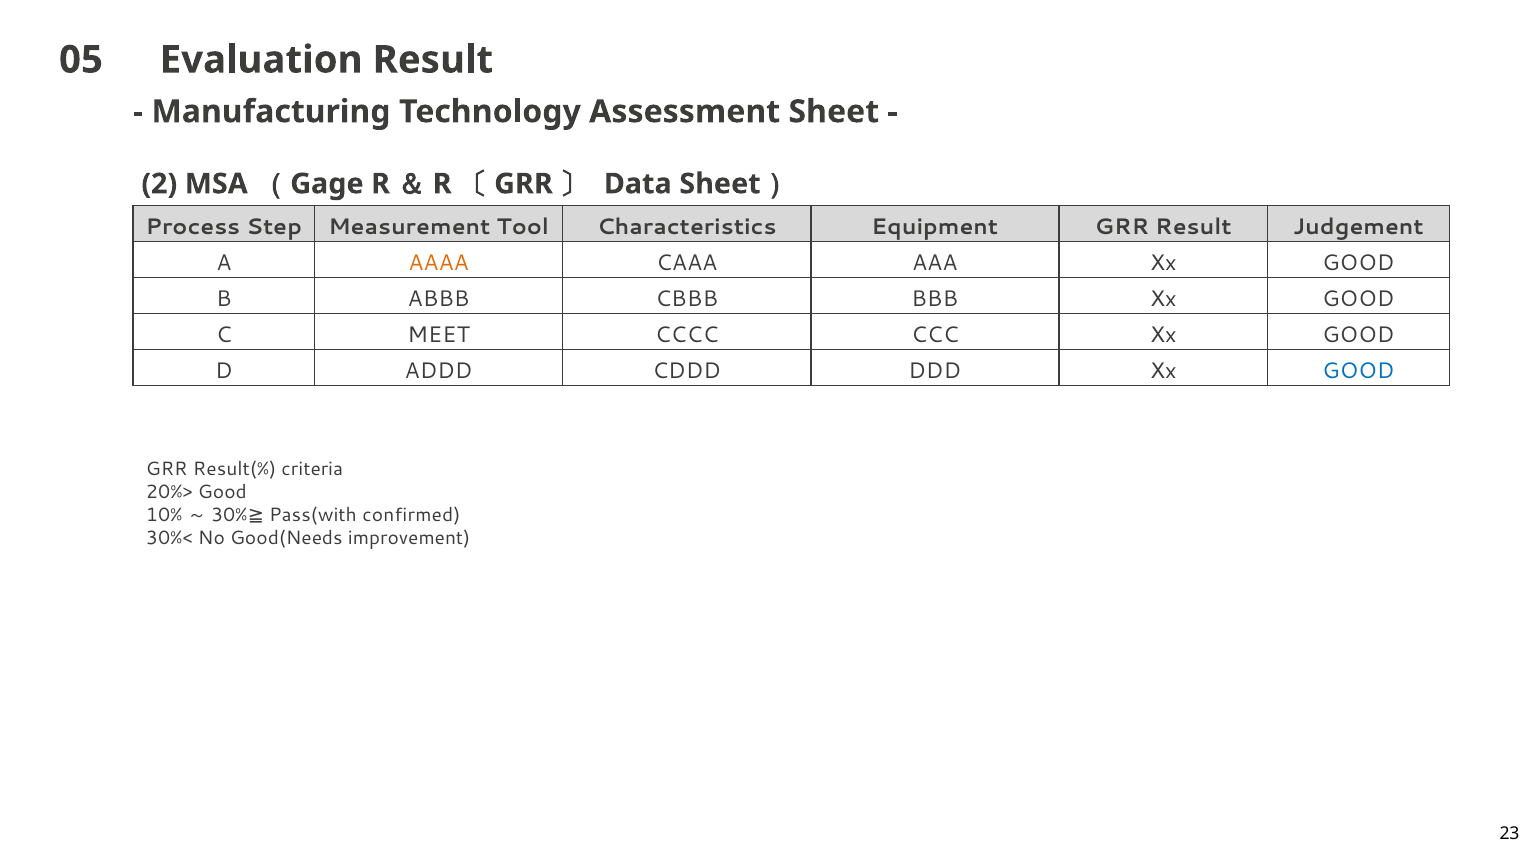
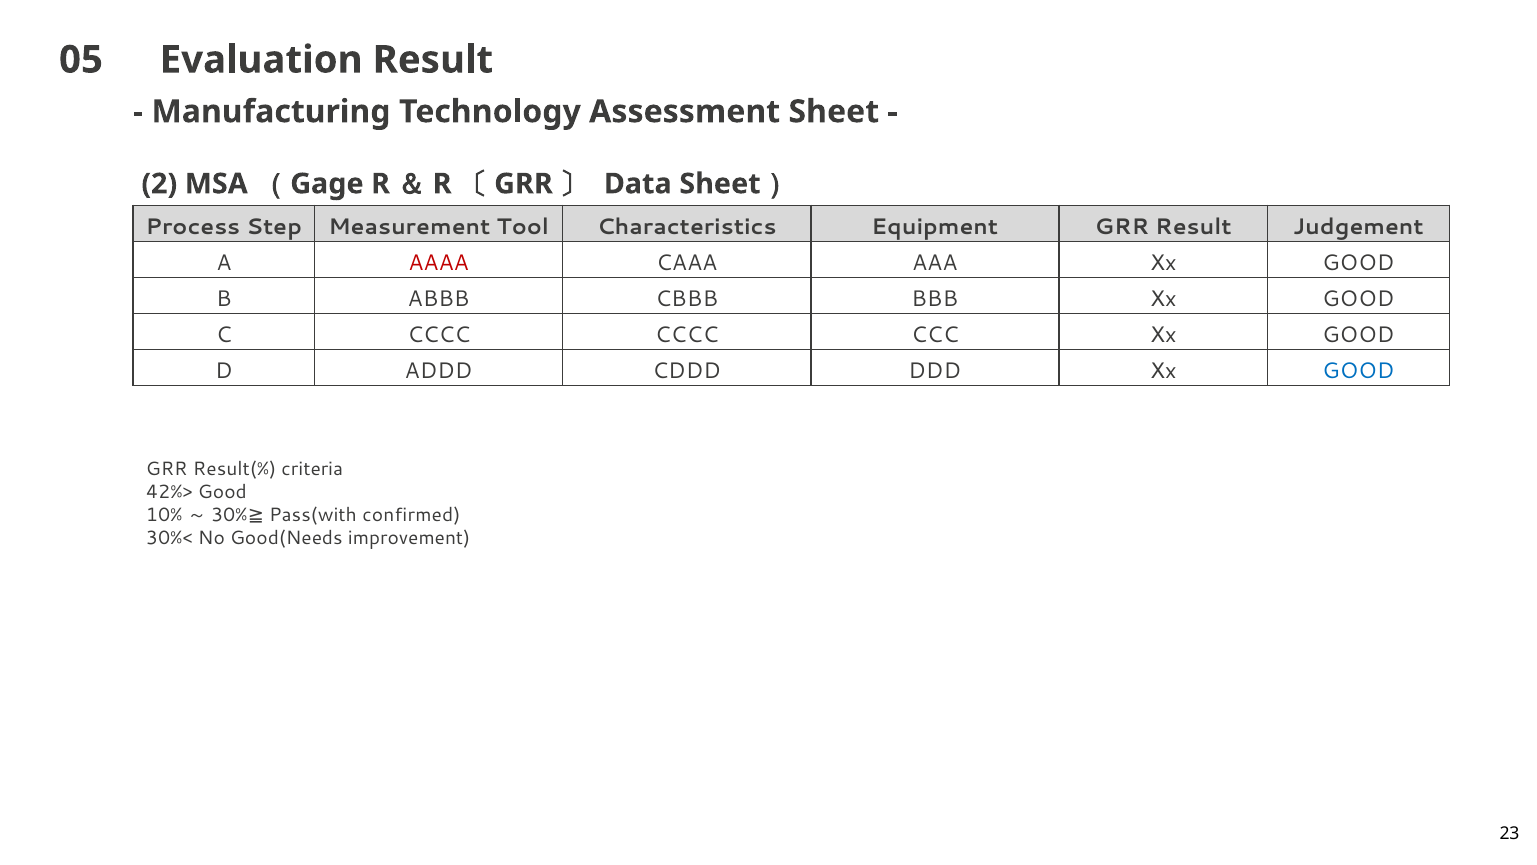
AAAA colour: orange -> red
C MEET: MEET -> CCCC
20%>: 20%> -> 42%>
